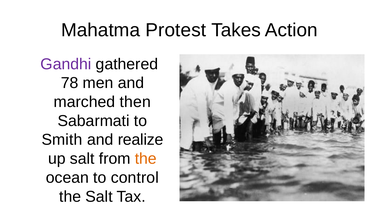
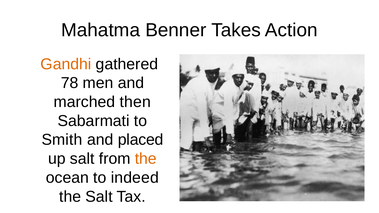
Protest: Protest -> Benner
Gandhi colour: purple -> orange
realize: realize -> placed
control: control -> indeed
